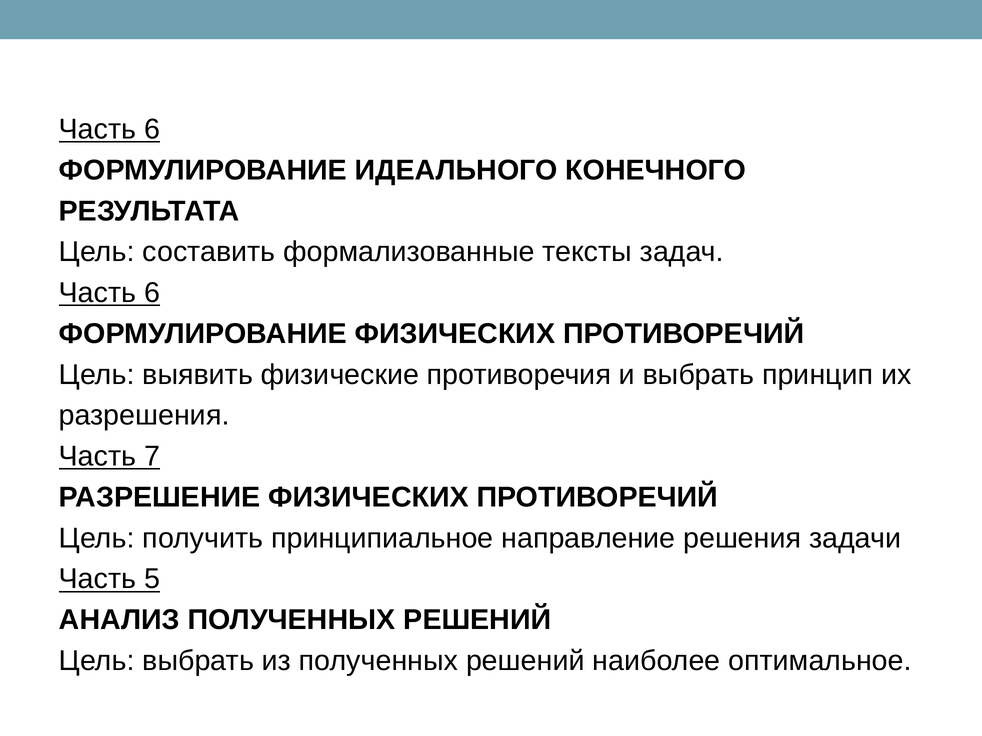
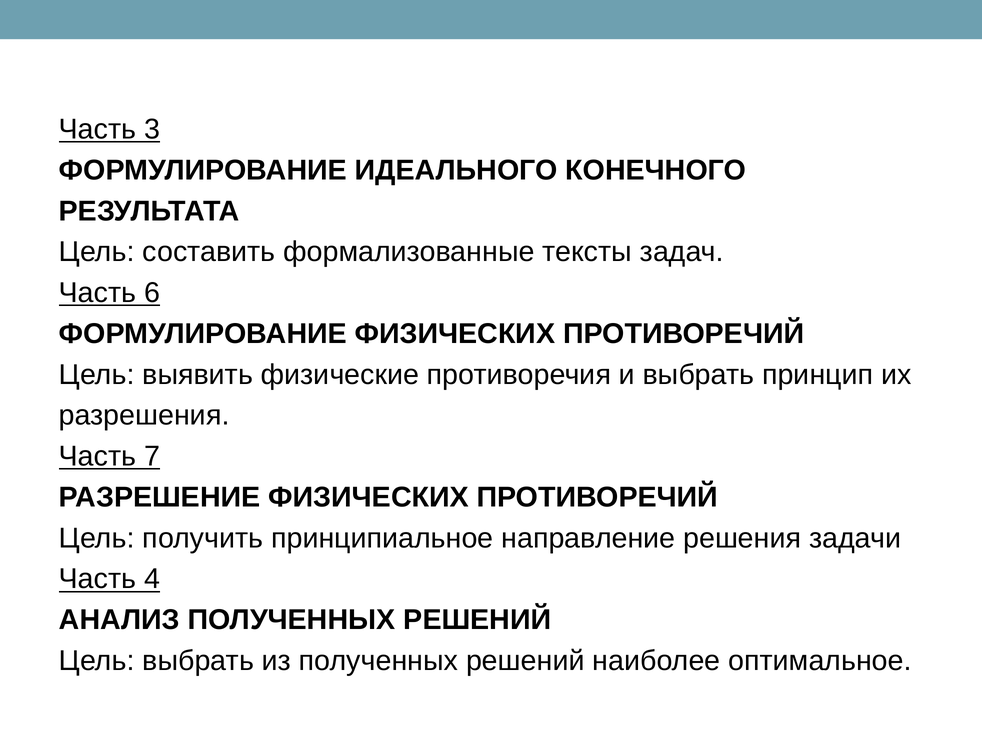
6 at (152, 129): 6 -> 3
5: 5 -> 4
